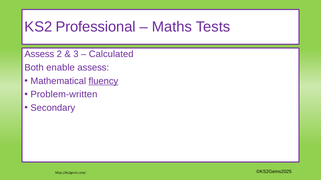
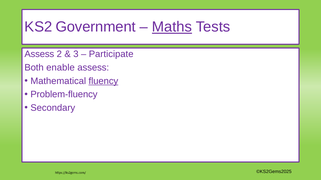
Professional: Professional -> Government
Maths underline: none -> present
Calculated: Calculated -> Participate
Problem-written: Problem-written -> Problem-fluency
